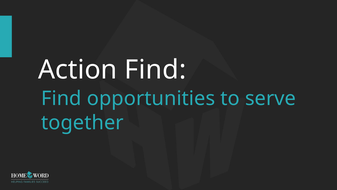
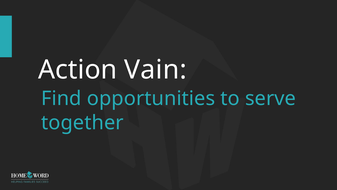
Action Find: Find -> Vain
